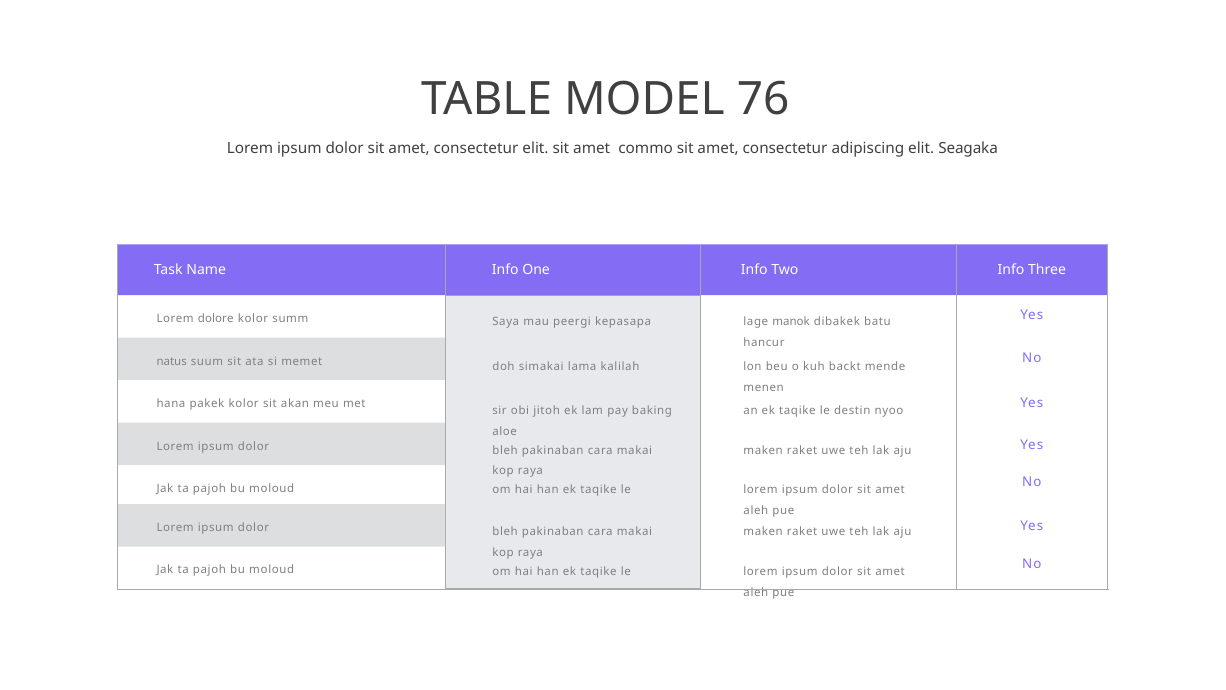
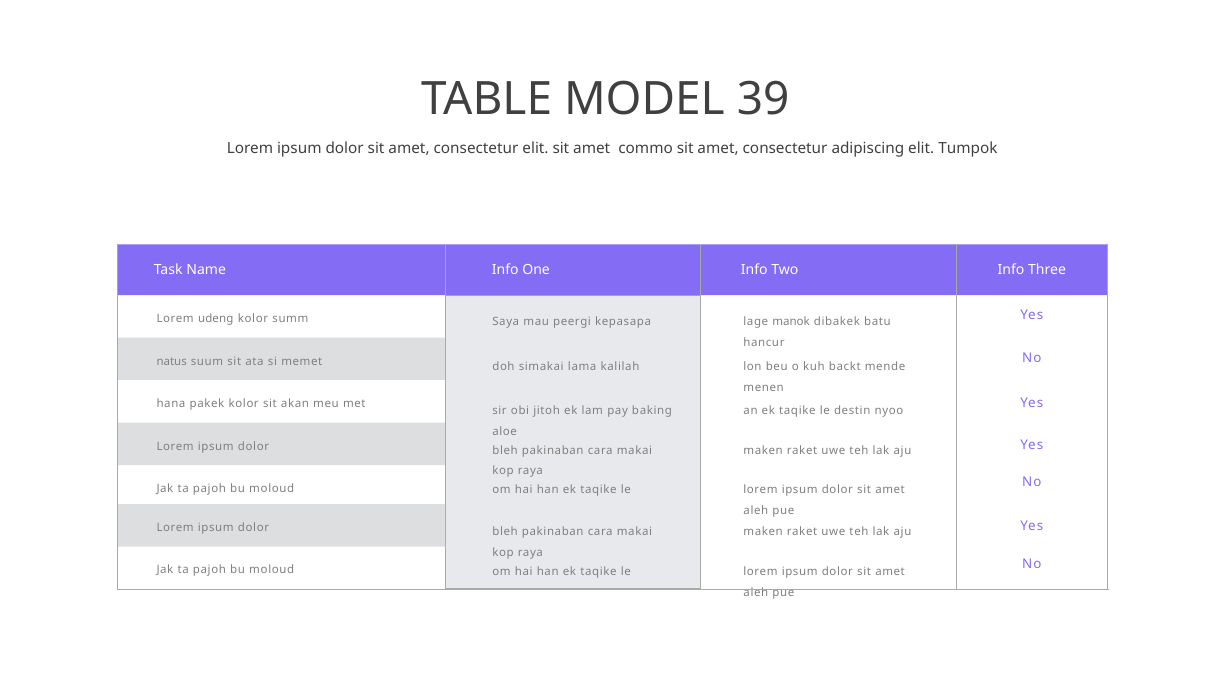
76: 76 -> 39
Seagaka: Seagaka -> Tumpok
dolore: dolore -> udeng
